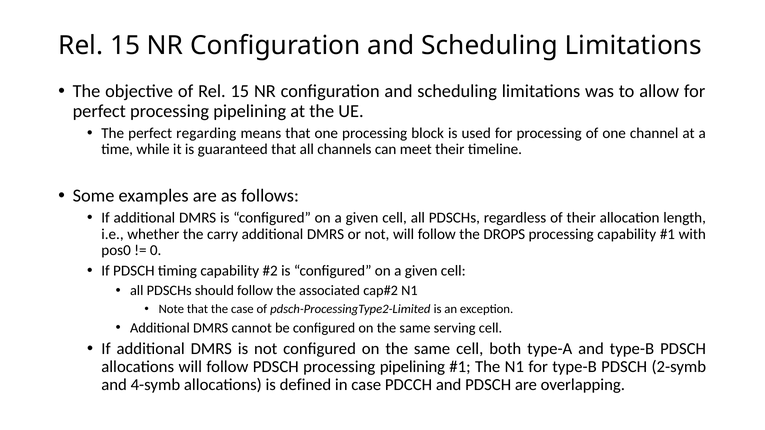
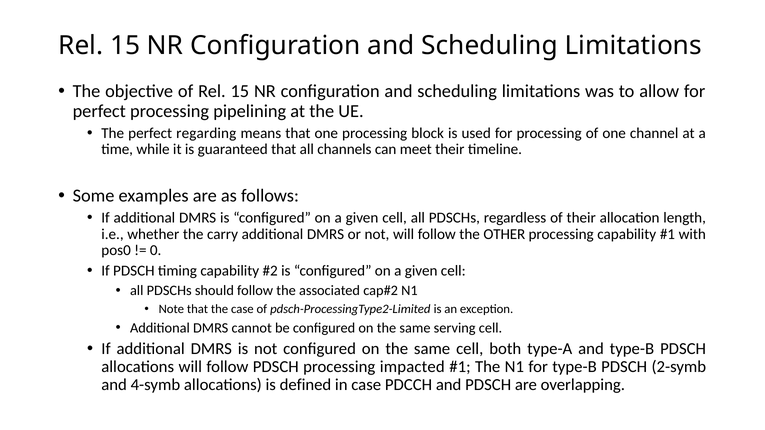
DROPS: DROPS -> OTHER
PDSCH processing pipelining: pipelining -> impacted
